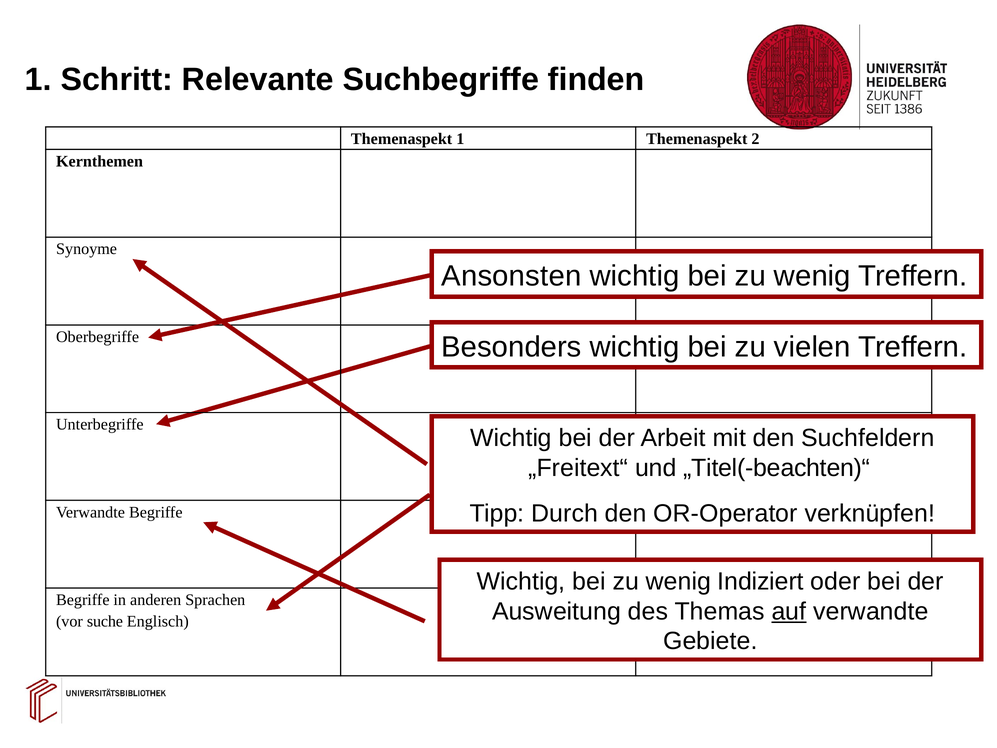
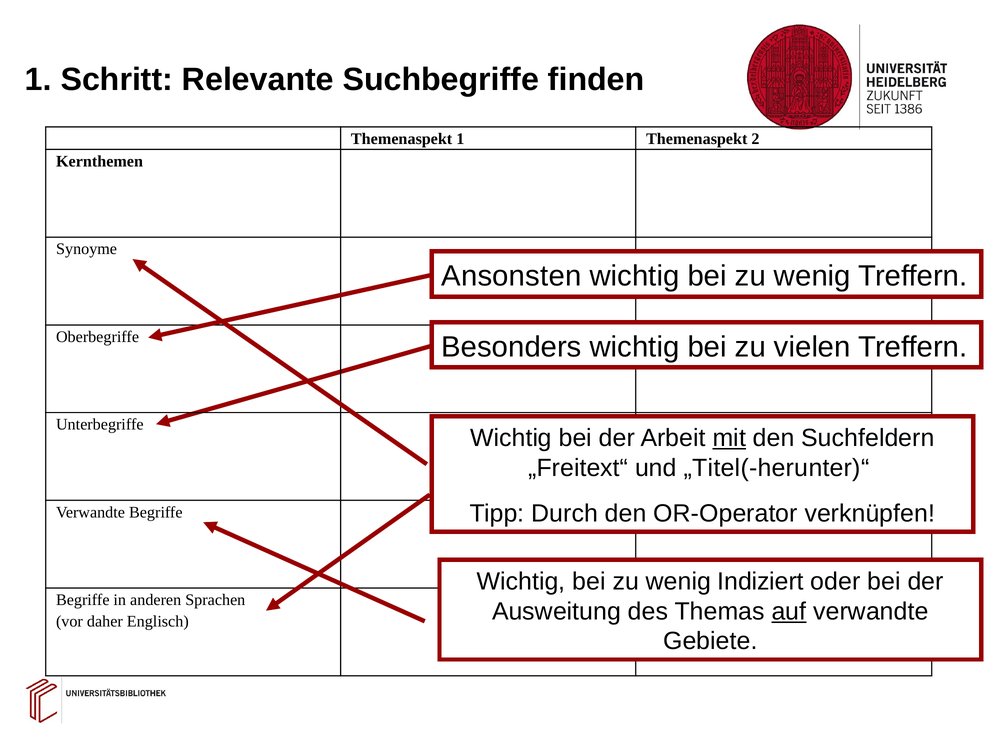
mit underline: none -> present
„Titel(-beachten)“: „Titel(-beachten)“ -> „Titel(-herunter)“
suche: suche -> daher
